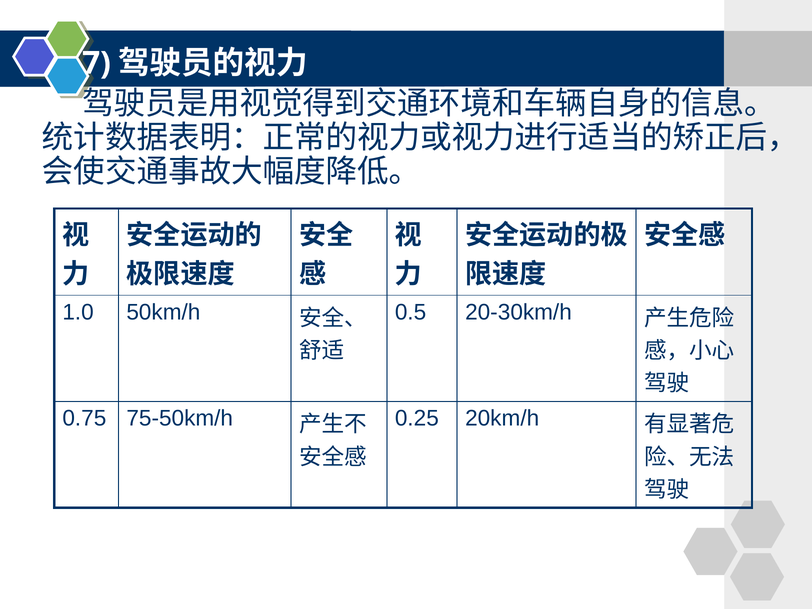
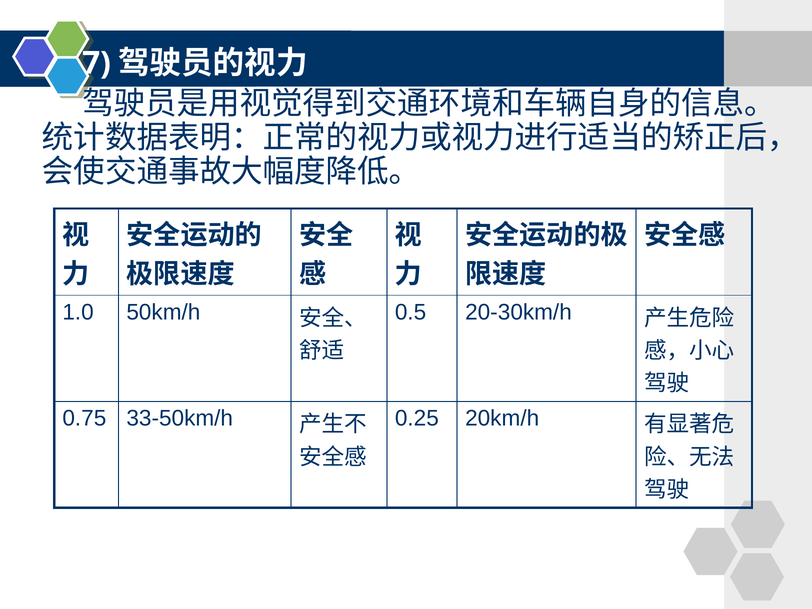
75-50km/h: 75-50km/h -> 33-50km/h
